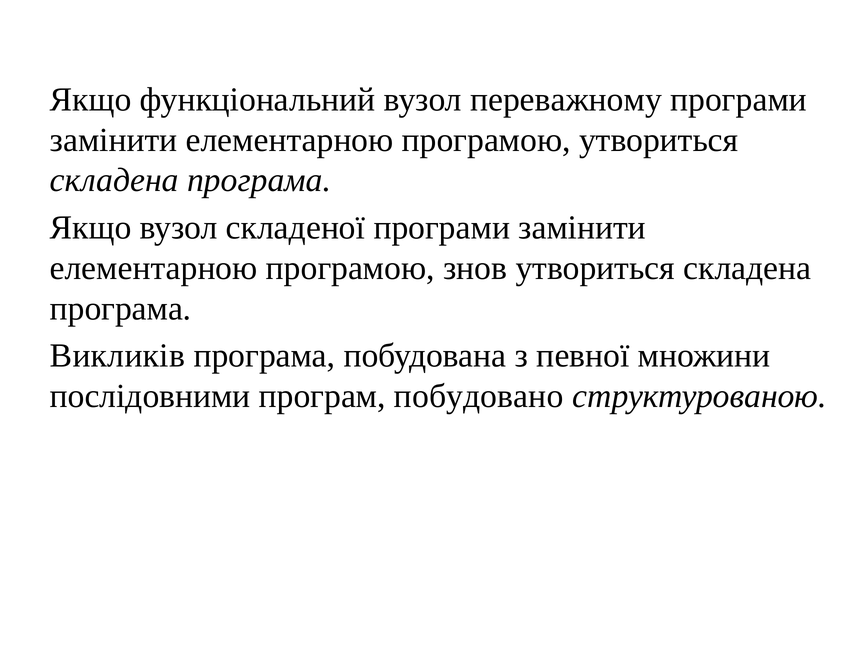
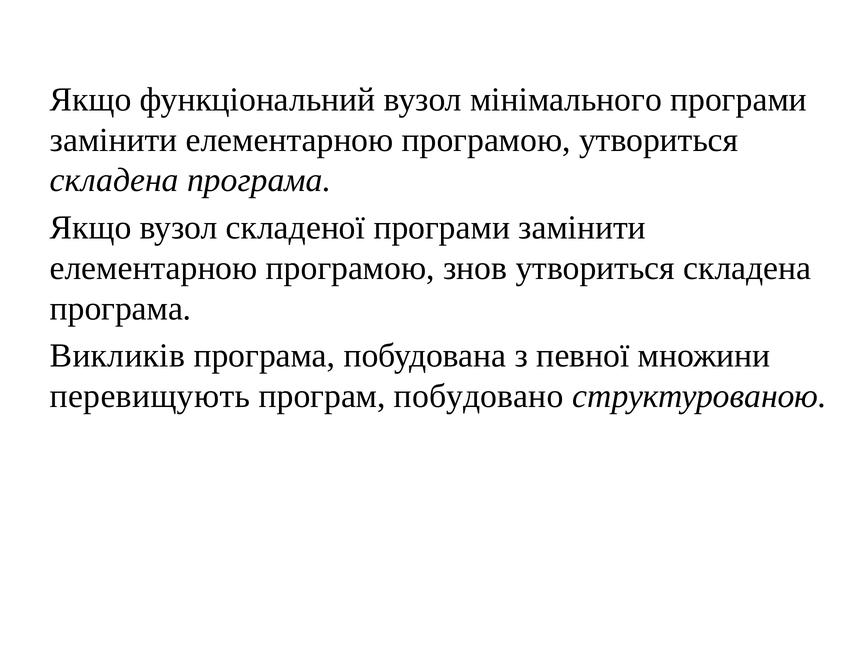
переважному: переважному -> мінімального
послідовними: послідовними -> перевищують
